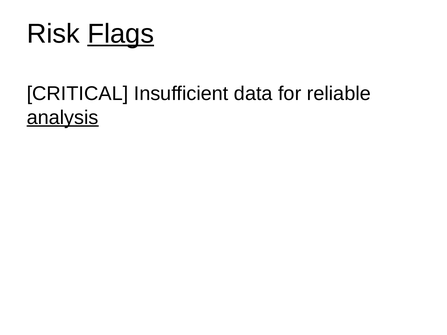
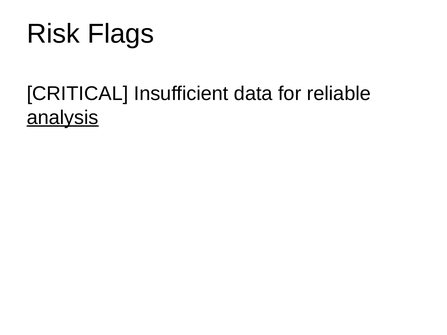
Flags underline: present -> none
